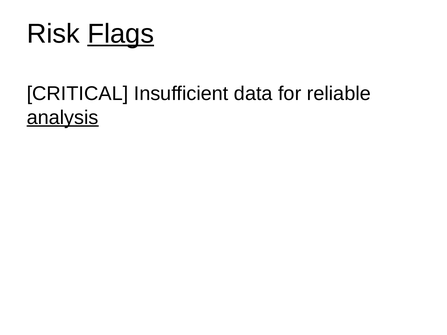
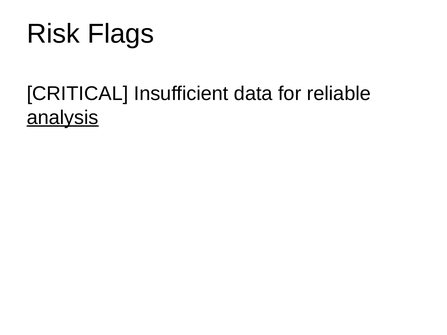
Flags underline: present -> none
